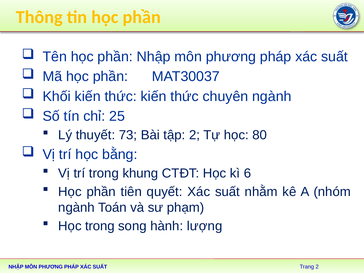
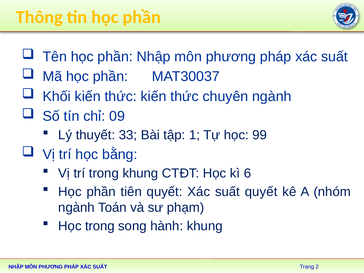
25: 25 -> 09
73: 73 -> 33
tập 2: 2 -> 1
80: 80 -> 99
suất nhằm: nhằm -> quyết
hành lượng: lượng -> khung
